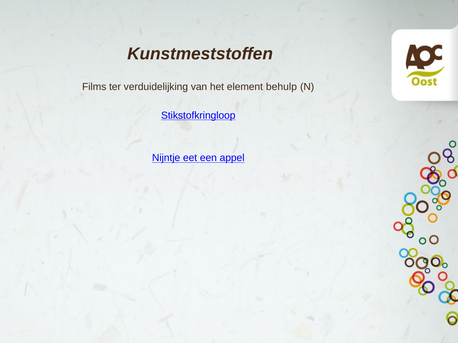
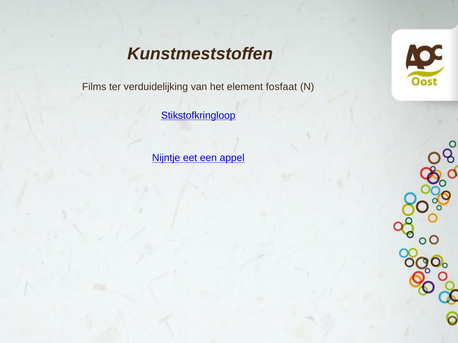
behulp: behulp -> fosfaat
